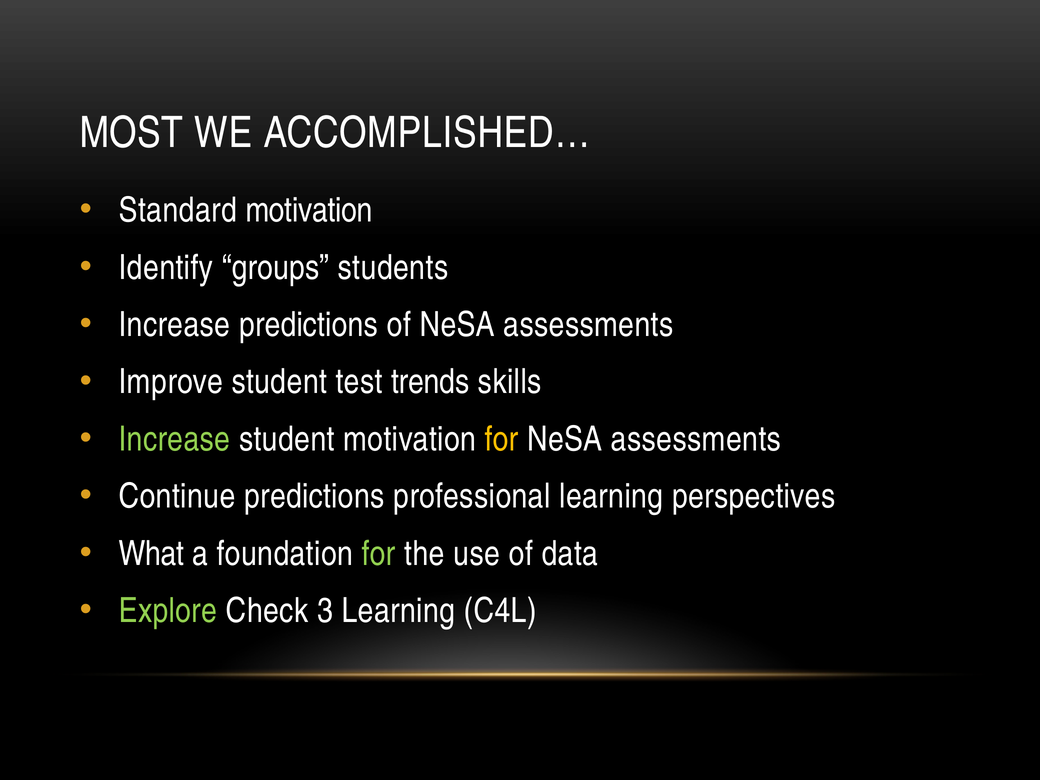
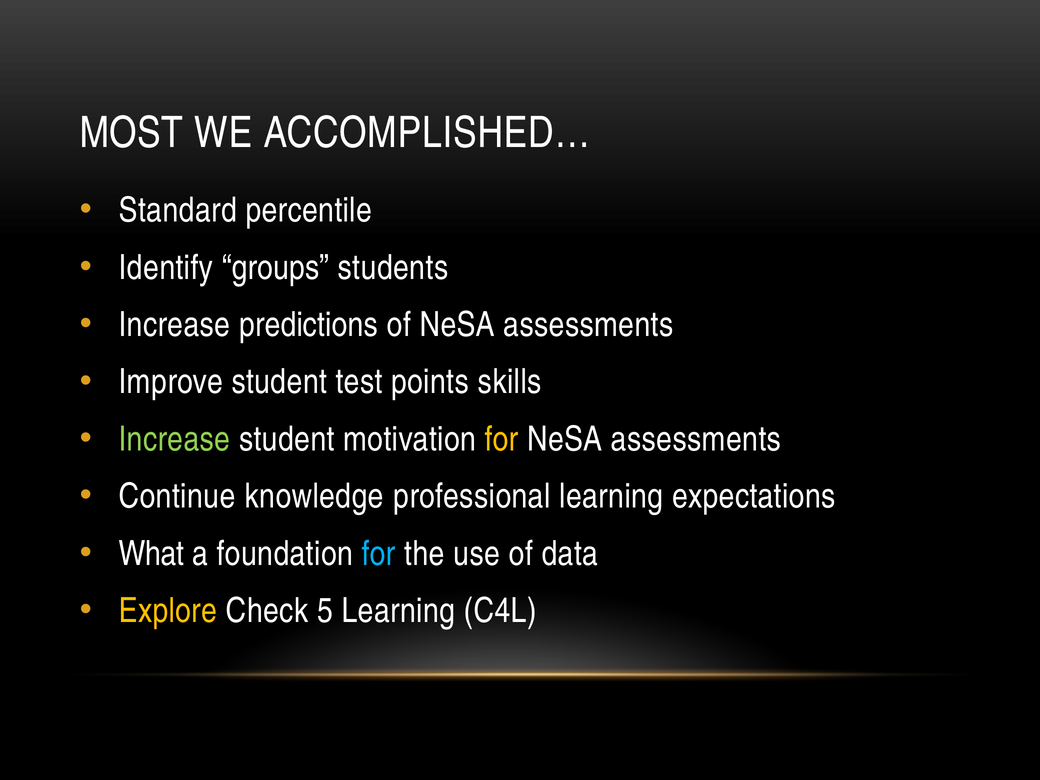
Standard motivation: motivation -> percentile
trends: trends -> points
Continue predictions: predictions -> knowledge
perspectives: perspectives -> expectations
for at (379, 554) colour: light green -> light blue
Explore colour: light green -> yellow
3: 3 -> 5
